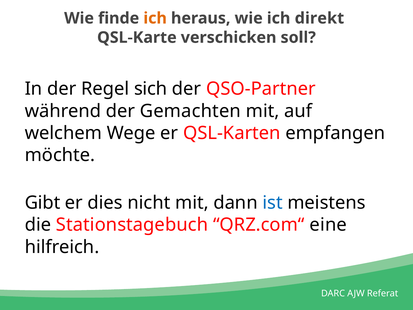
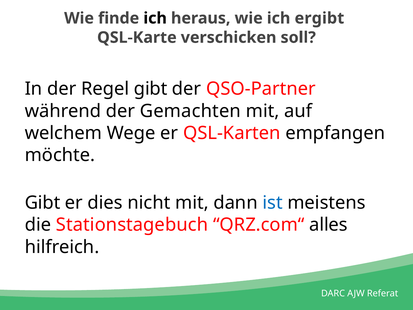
ich at (155, 18) colour: orange -> black
direkt: direkt -> ergibt
Regel sich: sich -> gibt
eine: eine -> alles
